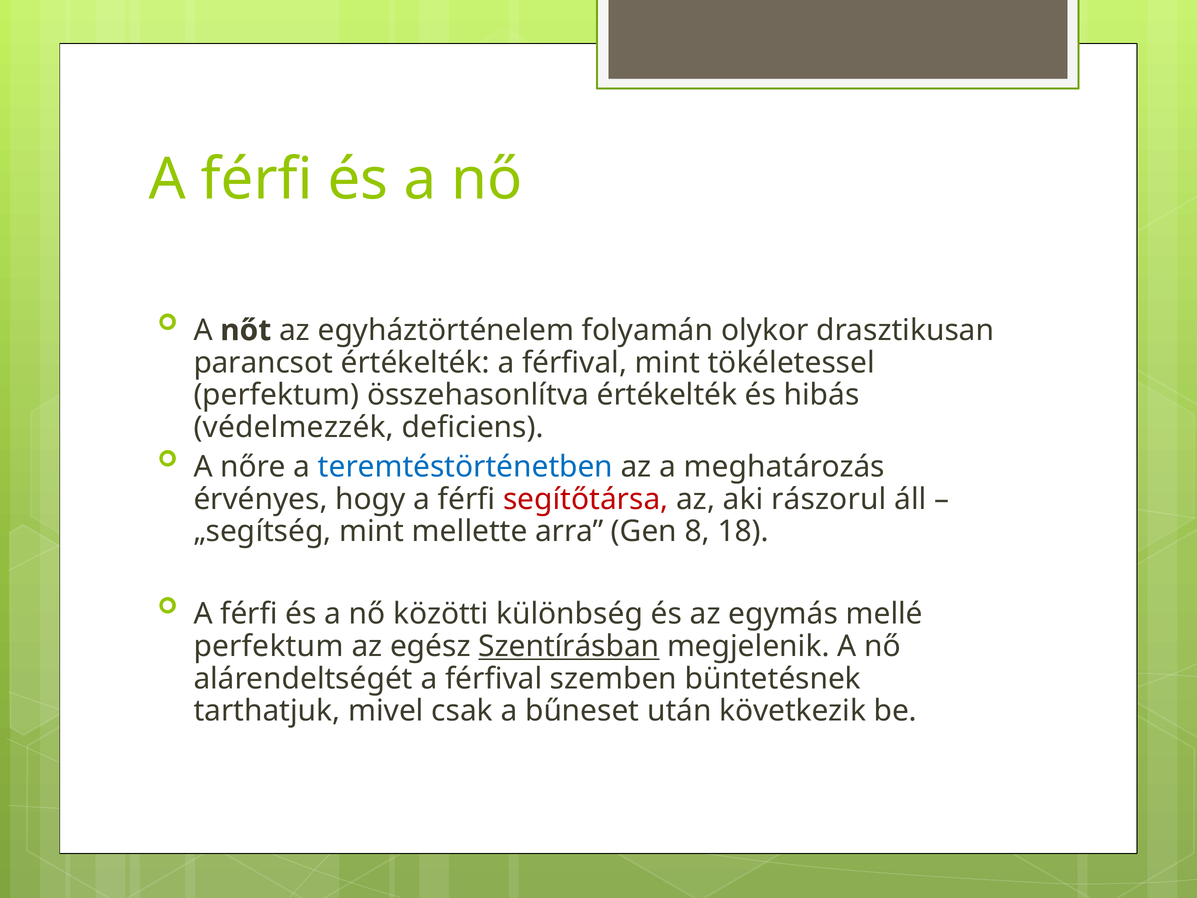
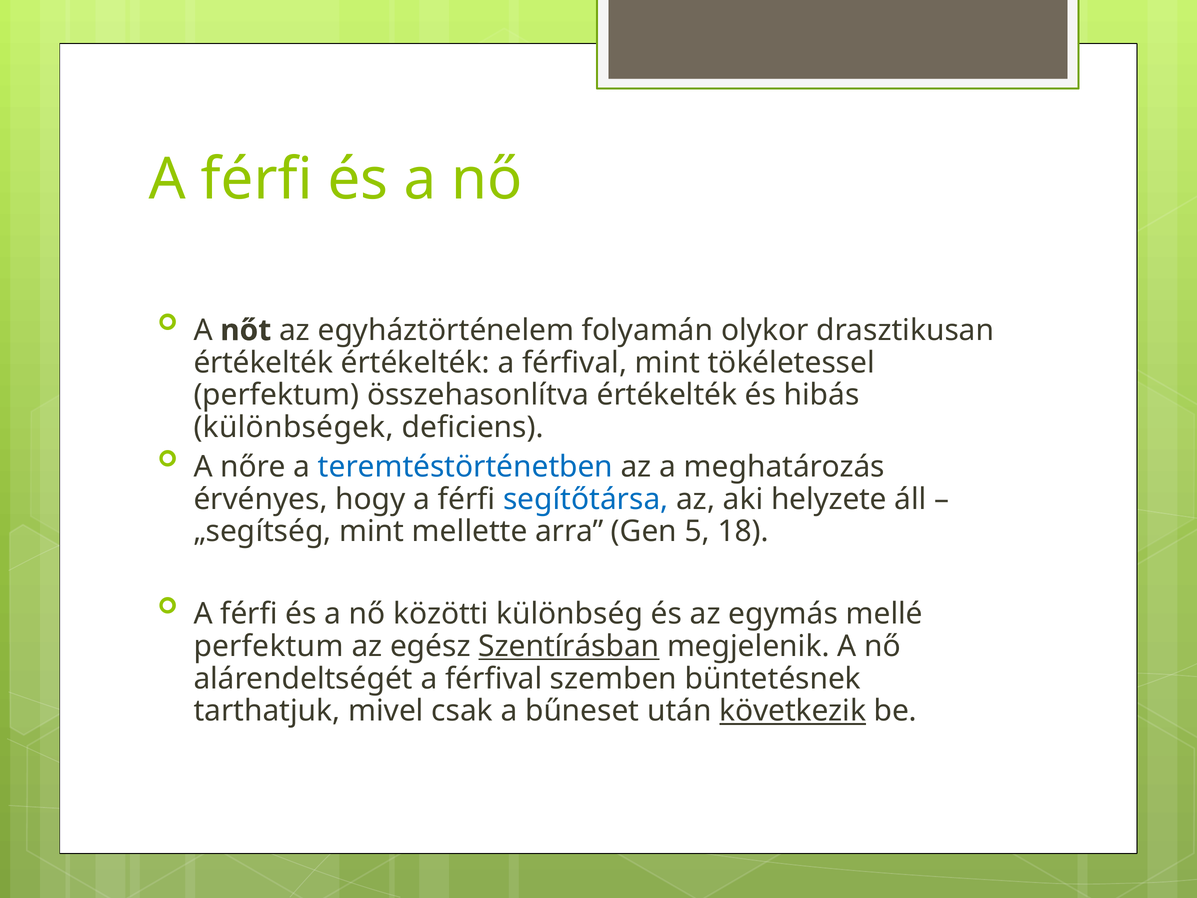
parancsot at (263, 363): parancsot -> értékelték
védelmezzék: védelmezzék -> különbségek
segítőtársa colour: red -> blue
rászorul: rászorul -> helyzete
8: 8 -> 5
következik underline: none -> present
